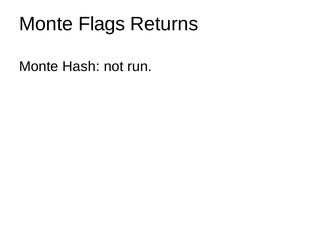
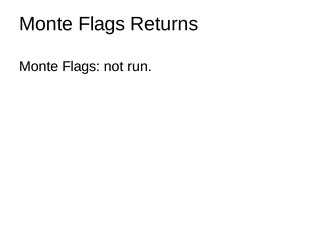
Hash at (81, 67): Hash -> Flags
